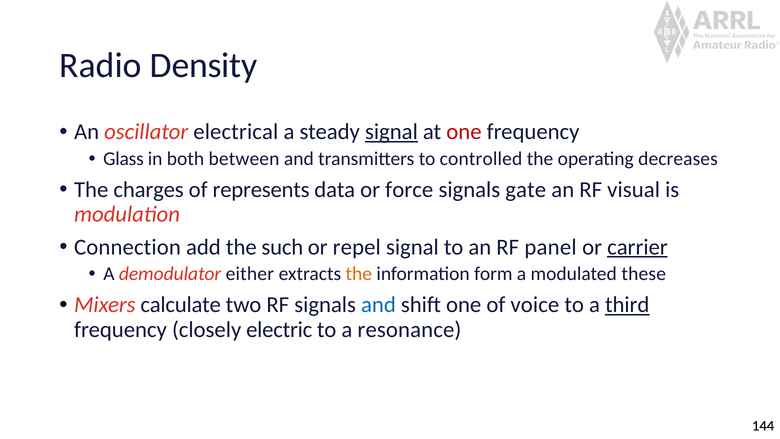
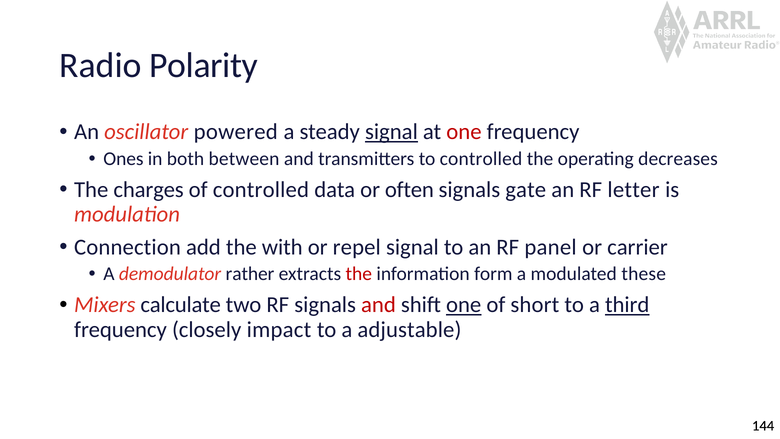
Density: Density -> Polarity
electrical: electrical -> powered
Glass: Glass -> Ones
of represents: represents -> controlled
force: force -> often
visual: visual -> letter
such: such -> with
carrier underline: present -> none
either: either -> rather
the at (359, 274) colour: orange -> red
and at (378, 305) colour: blue -> red
one at (464, 305) underline: none -> present
voice: voice -> short
electric: electric -> impact
resonance: resonance -> adjustable
